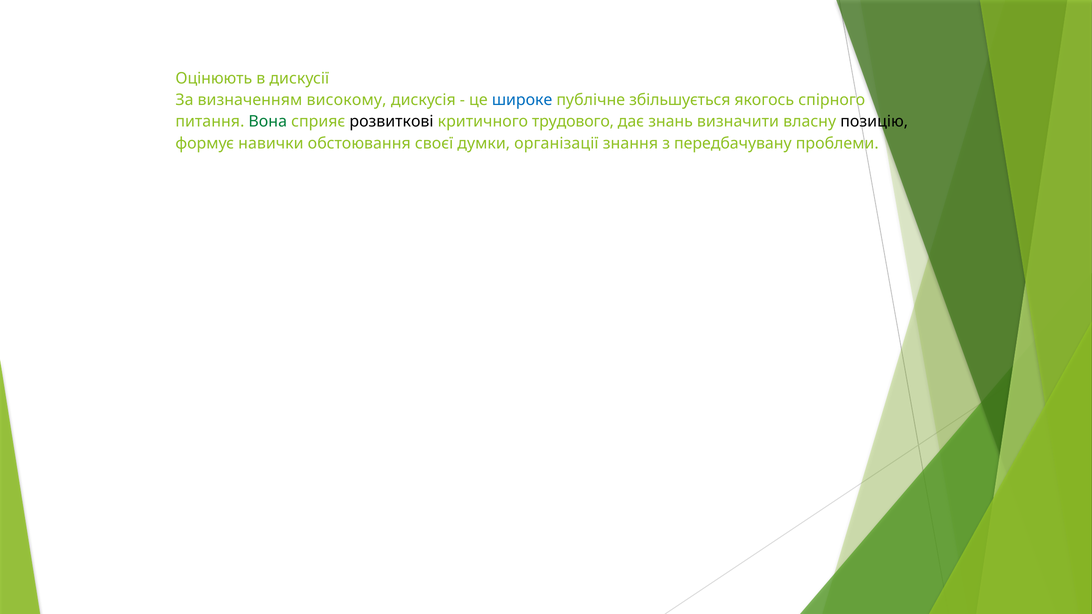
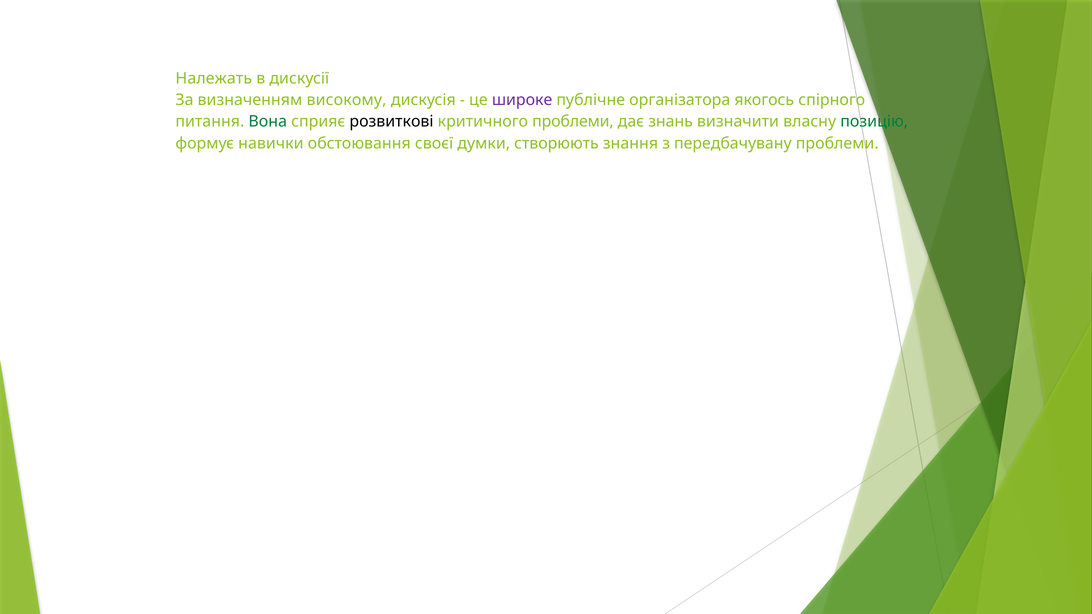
Оцінюють: Оцінюють -> Належать
широке colour: blue -> purple
збільшується: збільшується -> організатора
критичного трудового: трудового -> проблеми
позицію colour: black -> green
організації: організації -> створюють
